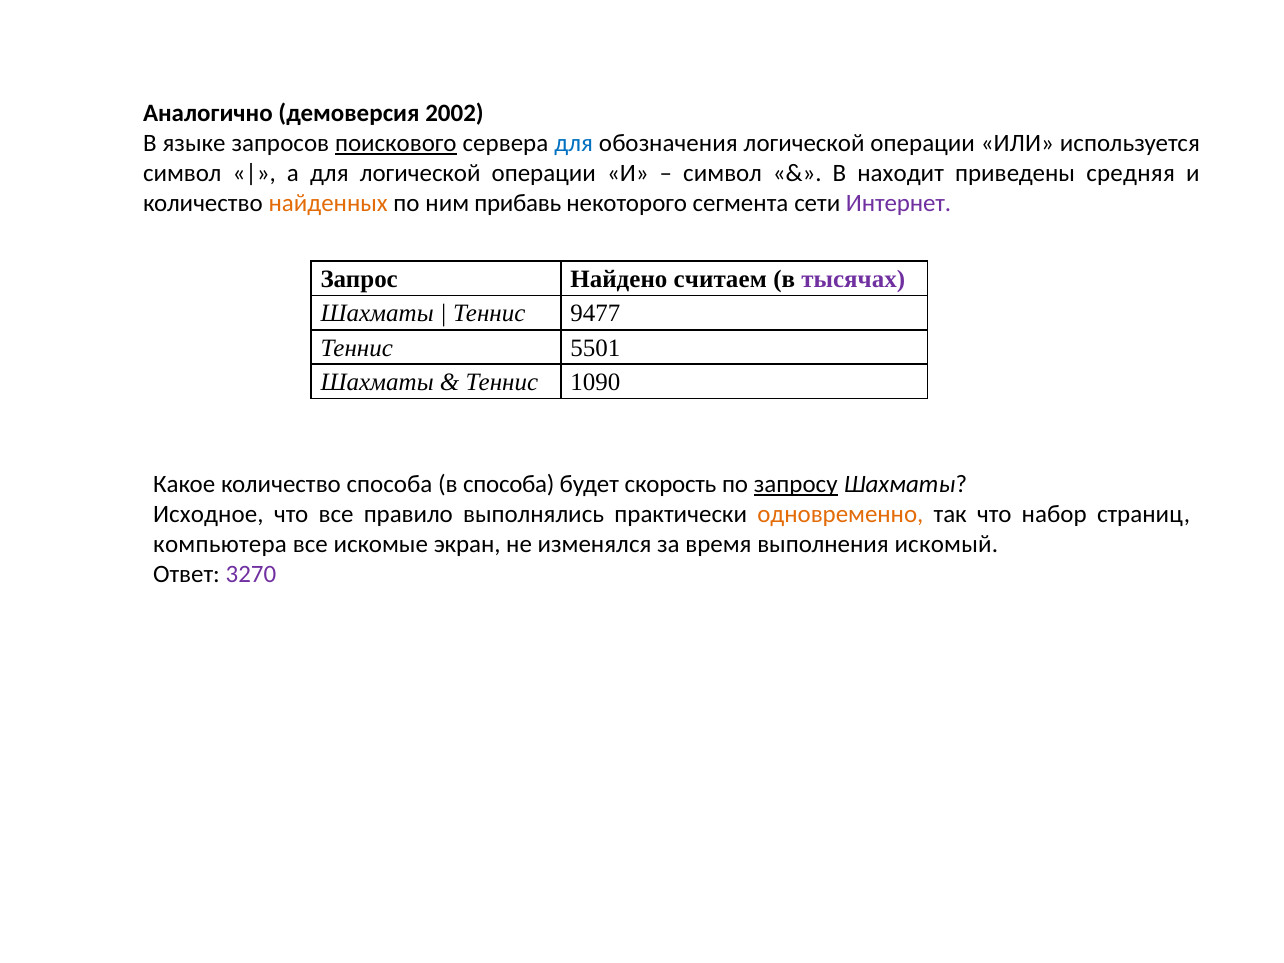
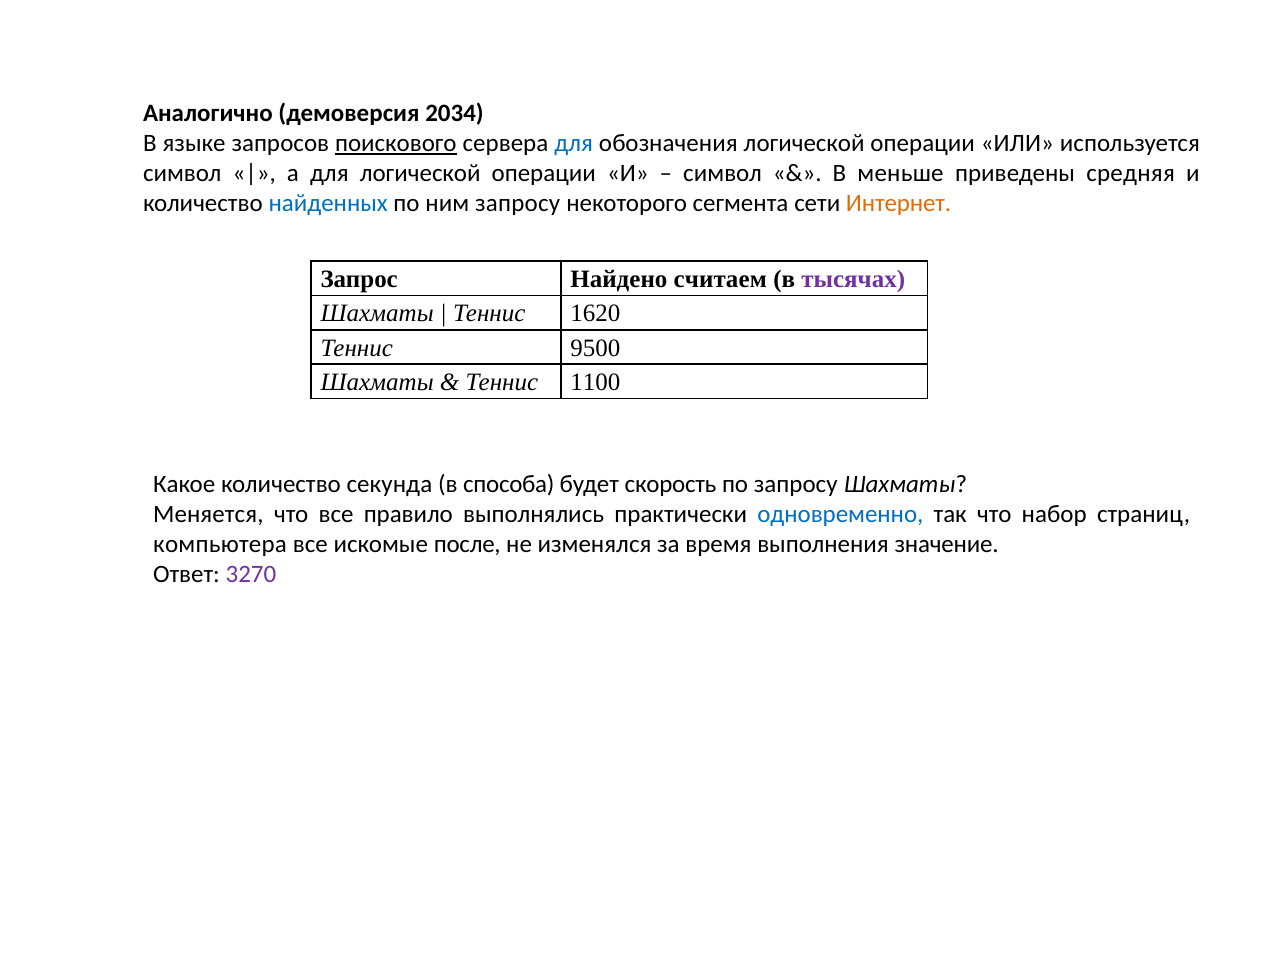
2002: 2002 -> 2034
находит: находит -> меньше
найденных colour: orange -> blue
ним прибавь: прибавь -> запросу
Интернет colour: purple -> orange
9477: 9477 -> 1620
5501: 5501 -> 9500
1090: 1090 -> 1100
количество способа: способа -> секунда
запросу at (796, 484) underline: present -> none
Исходное: Исходное -> Меняется
одновременно colour: orange -> blue
экран: экран -> после
искомый: искомый -> значение
